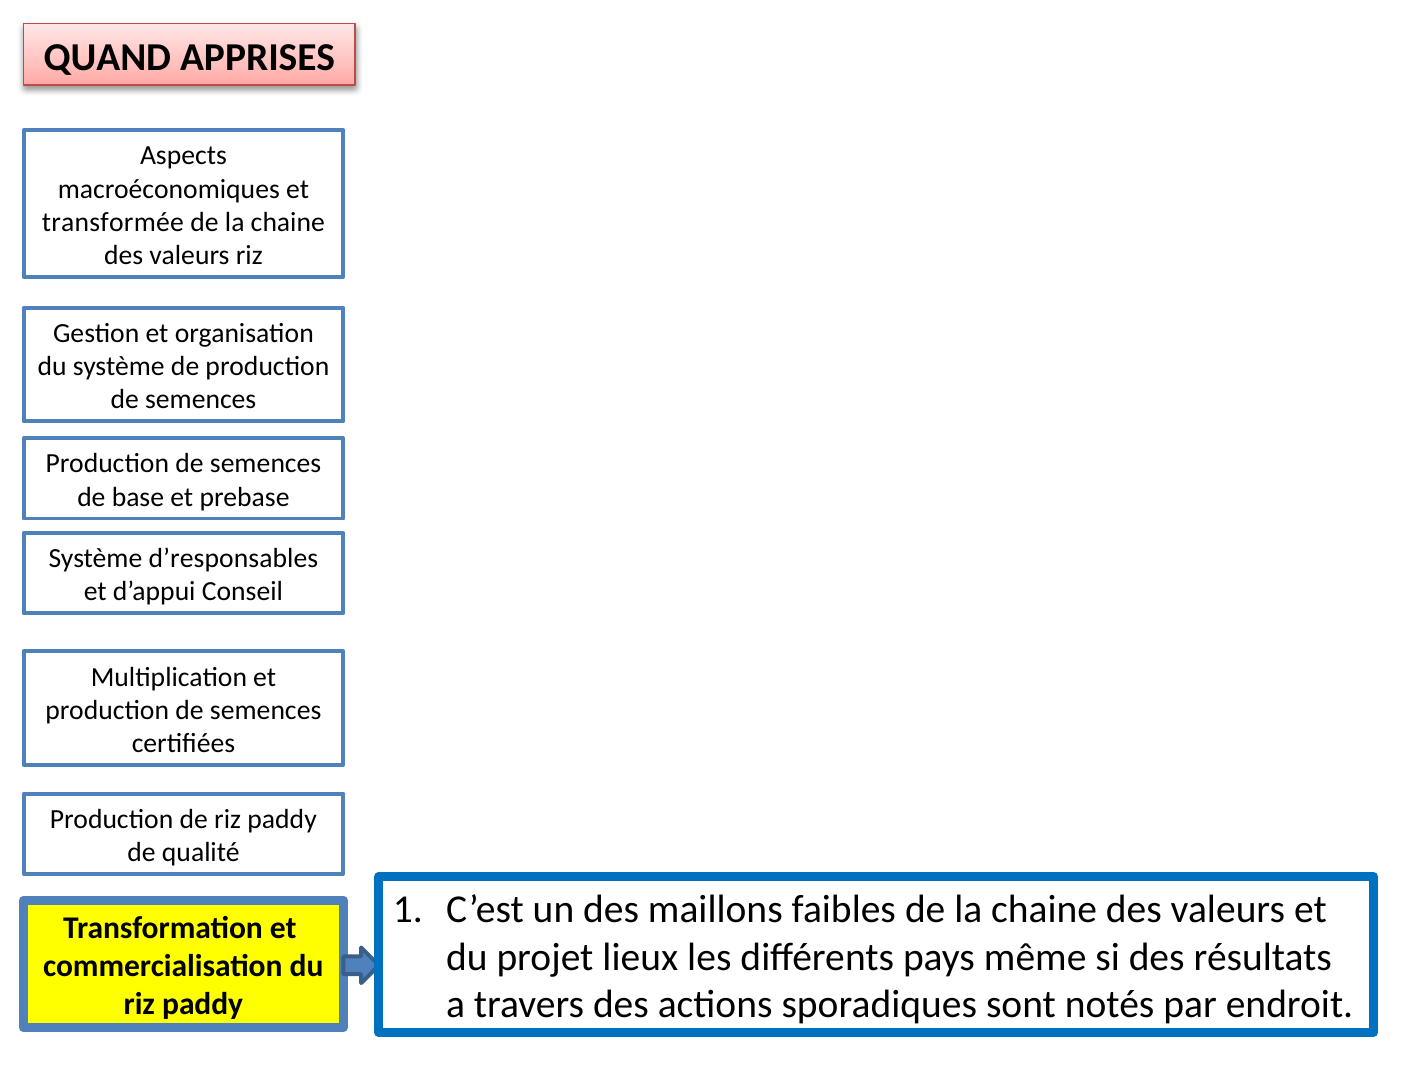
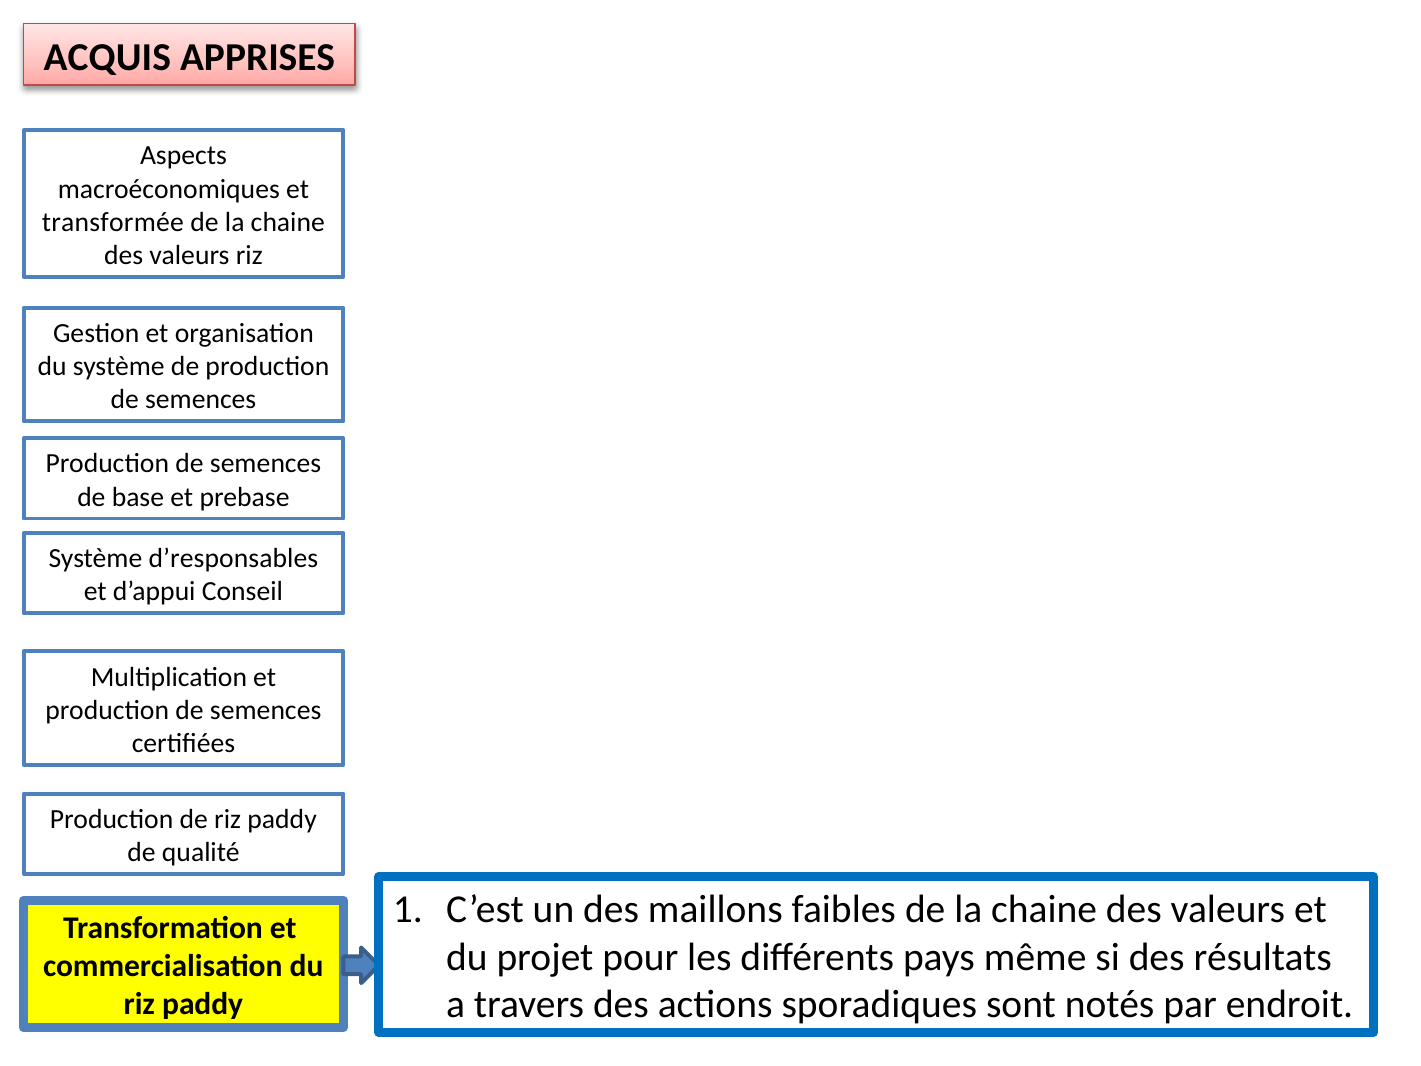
QUAND: QUAND -> ACQUIS
lieux: lieux -> pour
